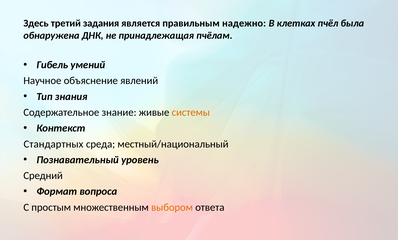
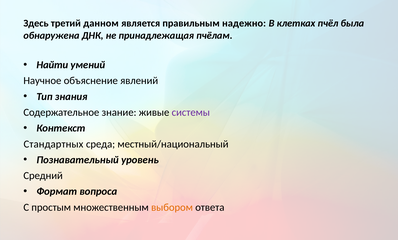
задания: задания -> данном
Гибель: Гибель -> Найти
системы colour: orange -> purple
